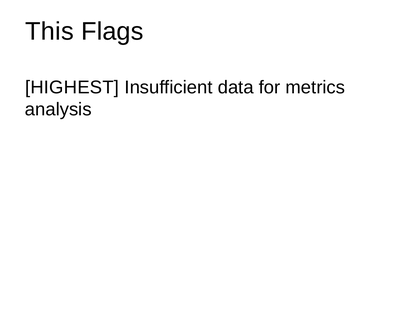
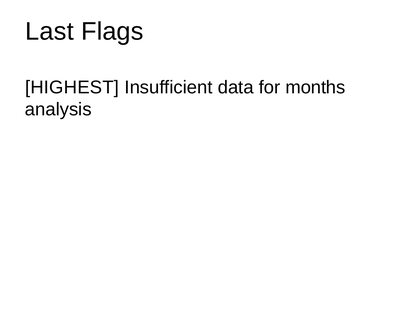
This: This -> Last
metrics: metrics -> months
